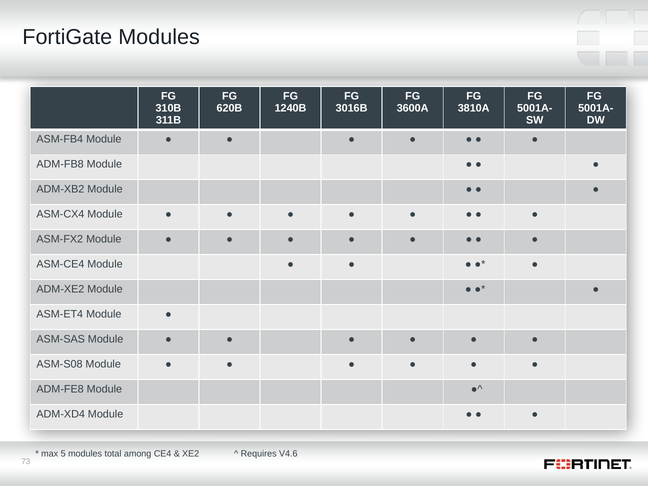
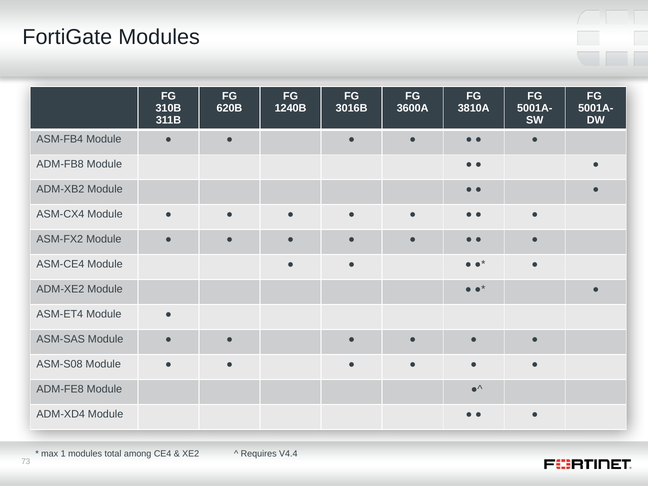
5: 5 -> 1
V4.6: V4.6 -> V4.4
